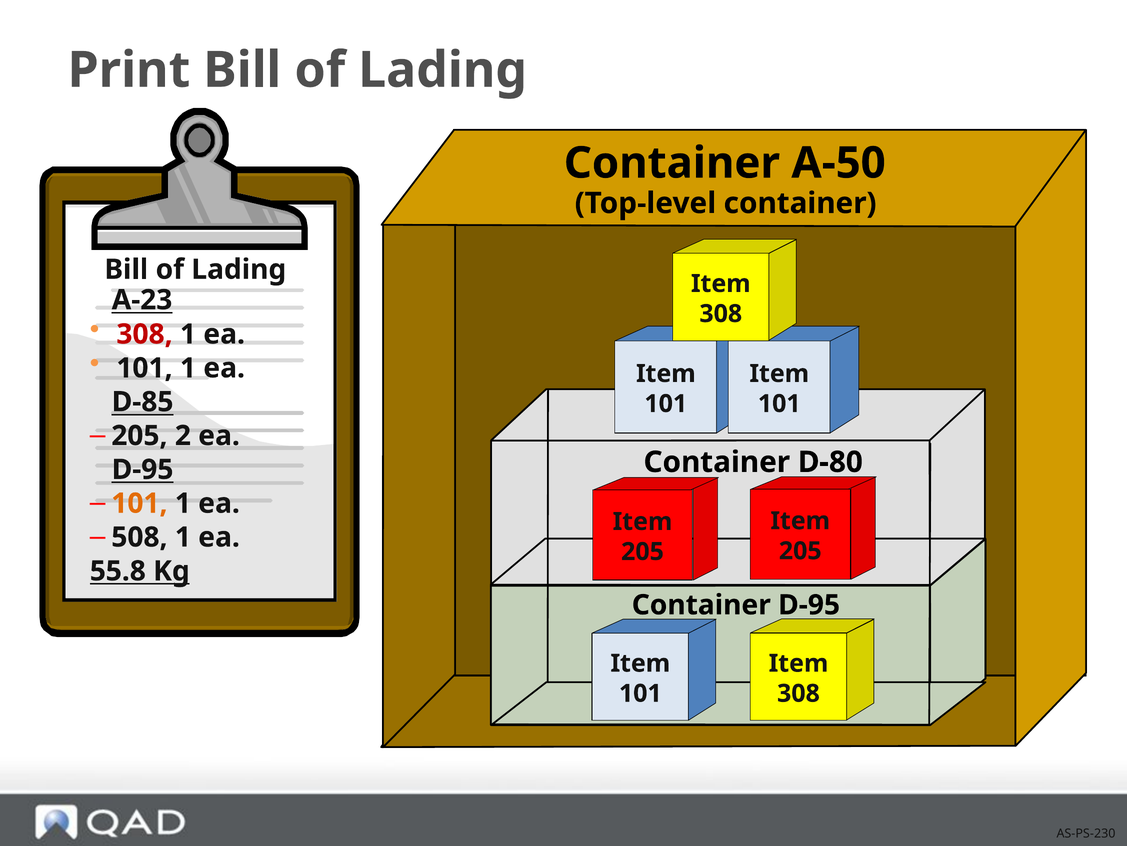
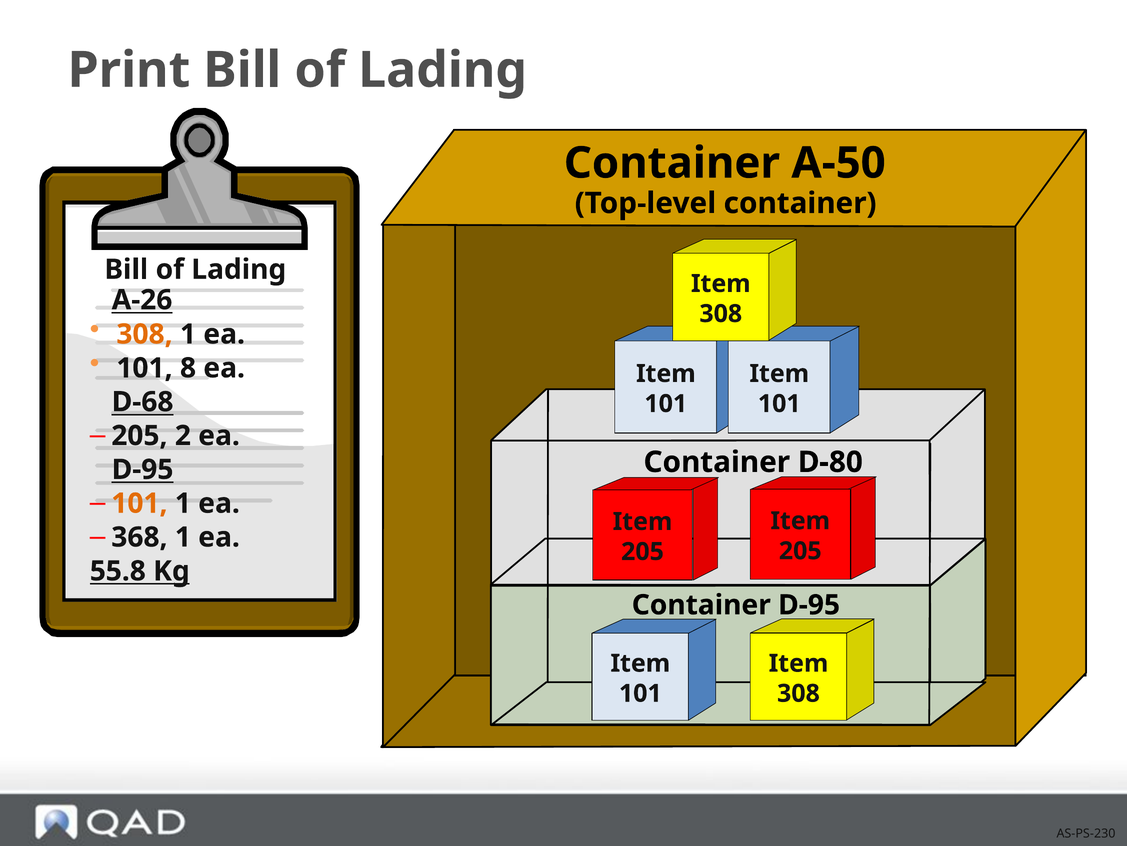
A-23: A-23 -> A-26
308 at (145, 334) colour: red -> orange
1 at (188, 368): 1 -> 8
D-85: D-85 -> D-68
508: 508 -> 368
